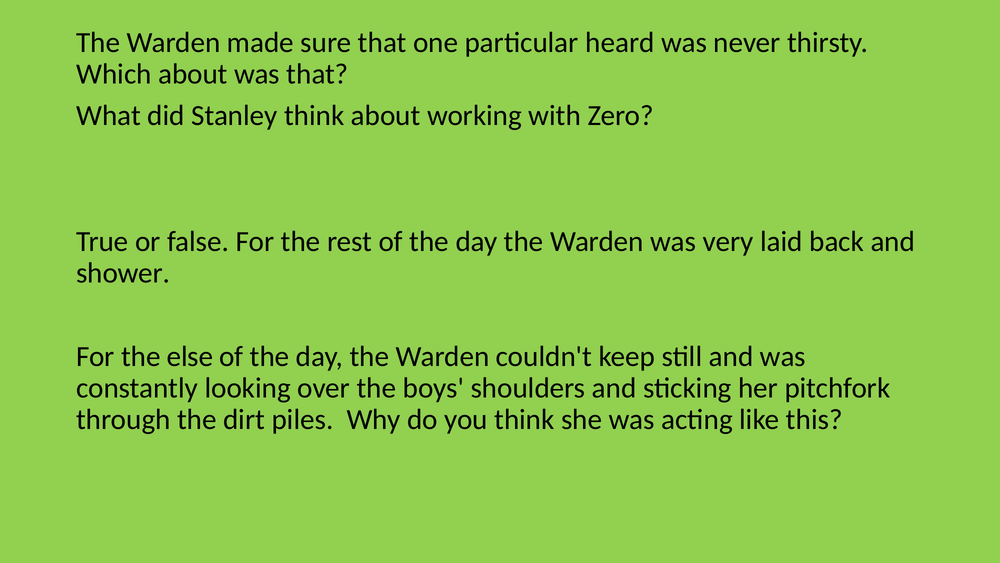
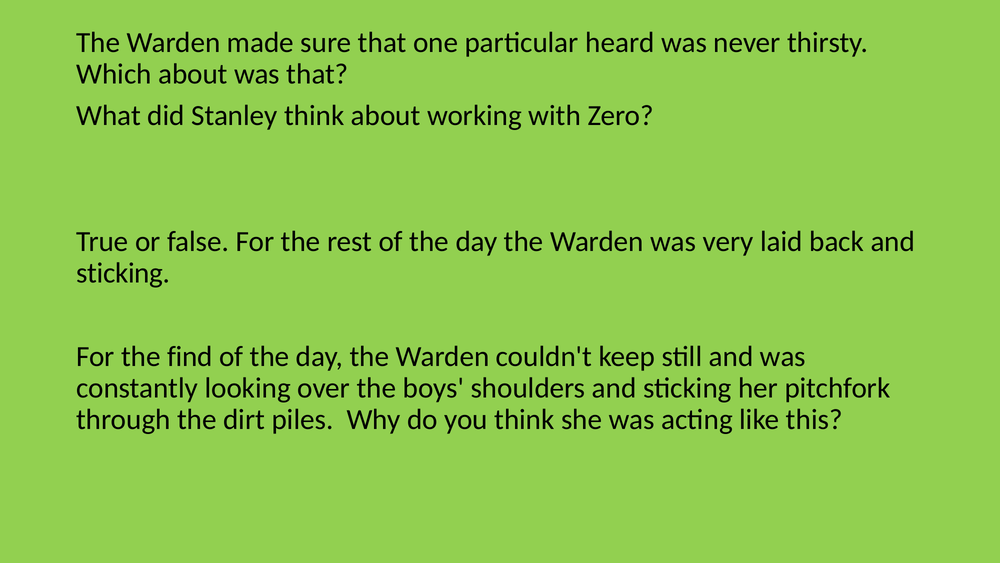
shower at (123, 273): shower -> sticking
else: else -> find
